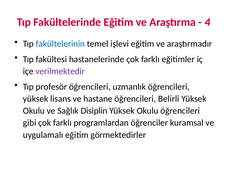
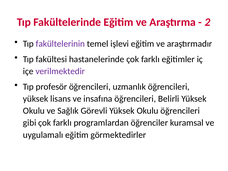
4: 4 -> 2
fakültelerinin colour: blue -> purple
hastane: hastane -> insafına
Disiplin: Disiplin -> Görevli
